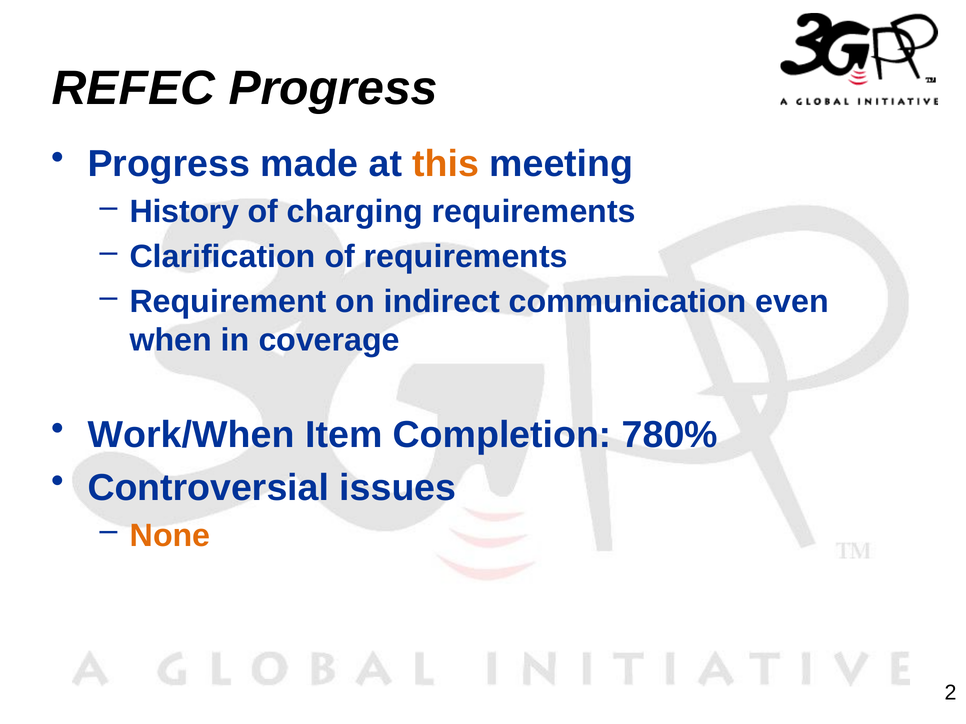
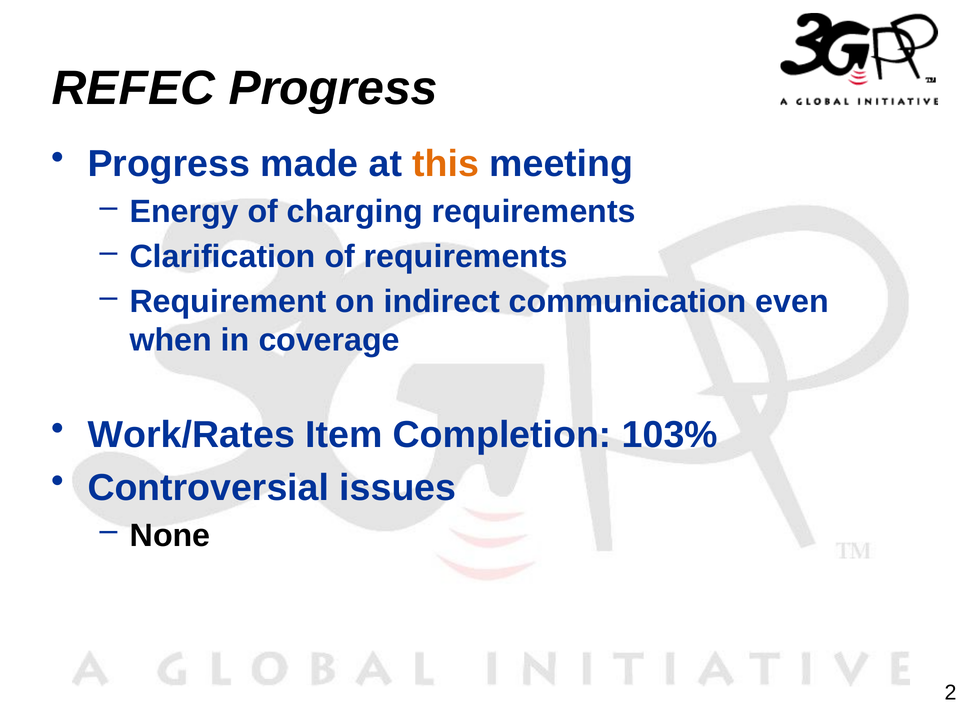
History: History -> Energy
Work/When: Work/When -> Work/Rates
780%: 780% -> 103%
None colour: orange -> black
